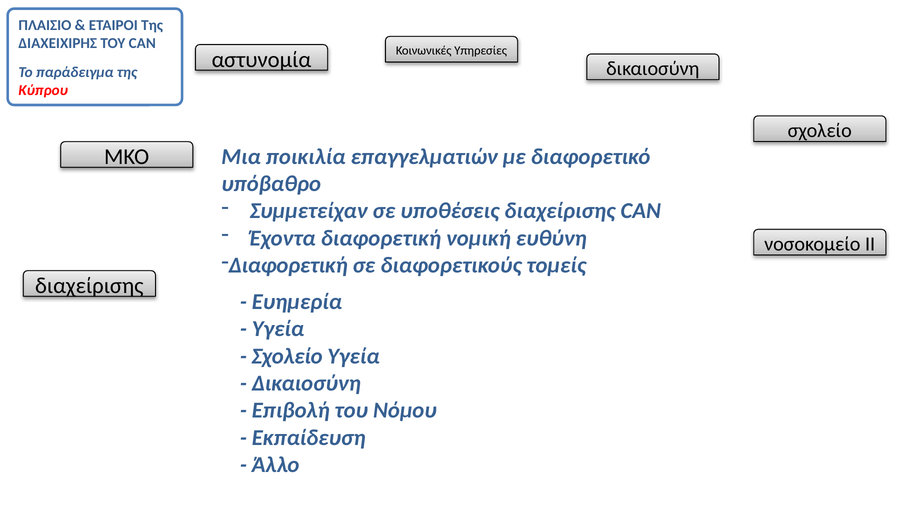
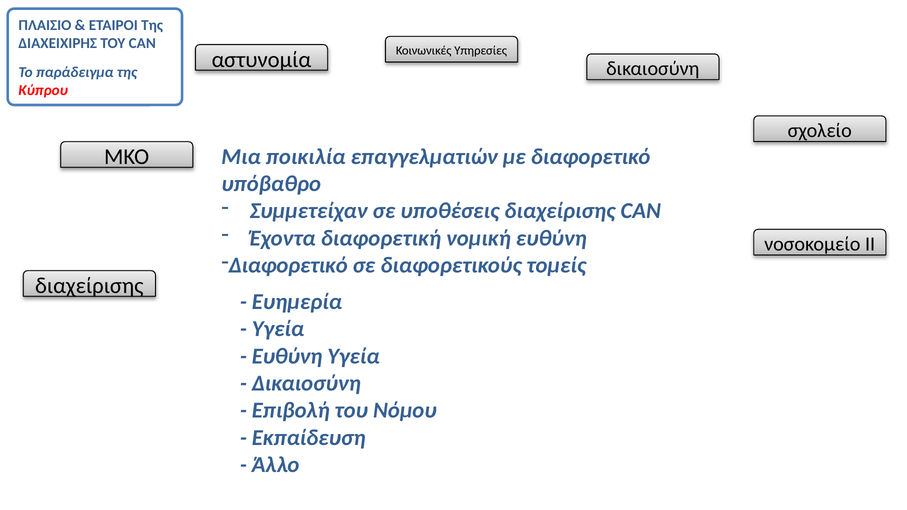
Διαφορετική at (288, 265): Διαφορετική -> Διαφορετικό
Σχολείο at (287, 356): Σχολείο -> Ευθύνη
